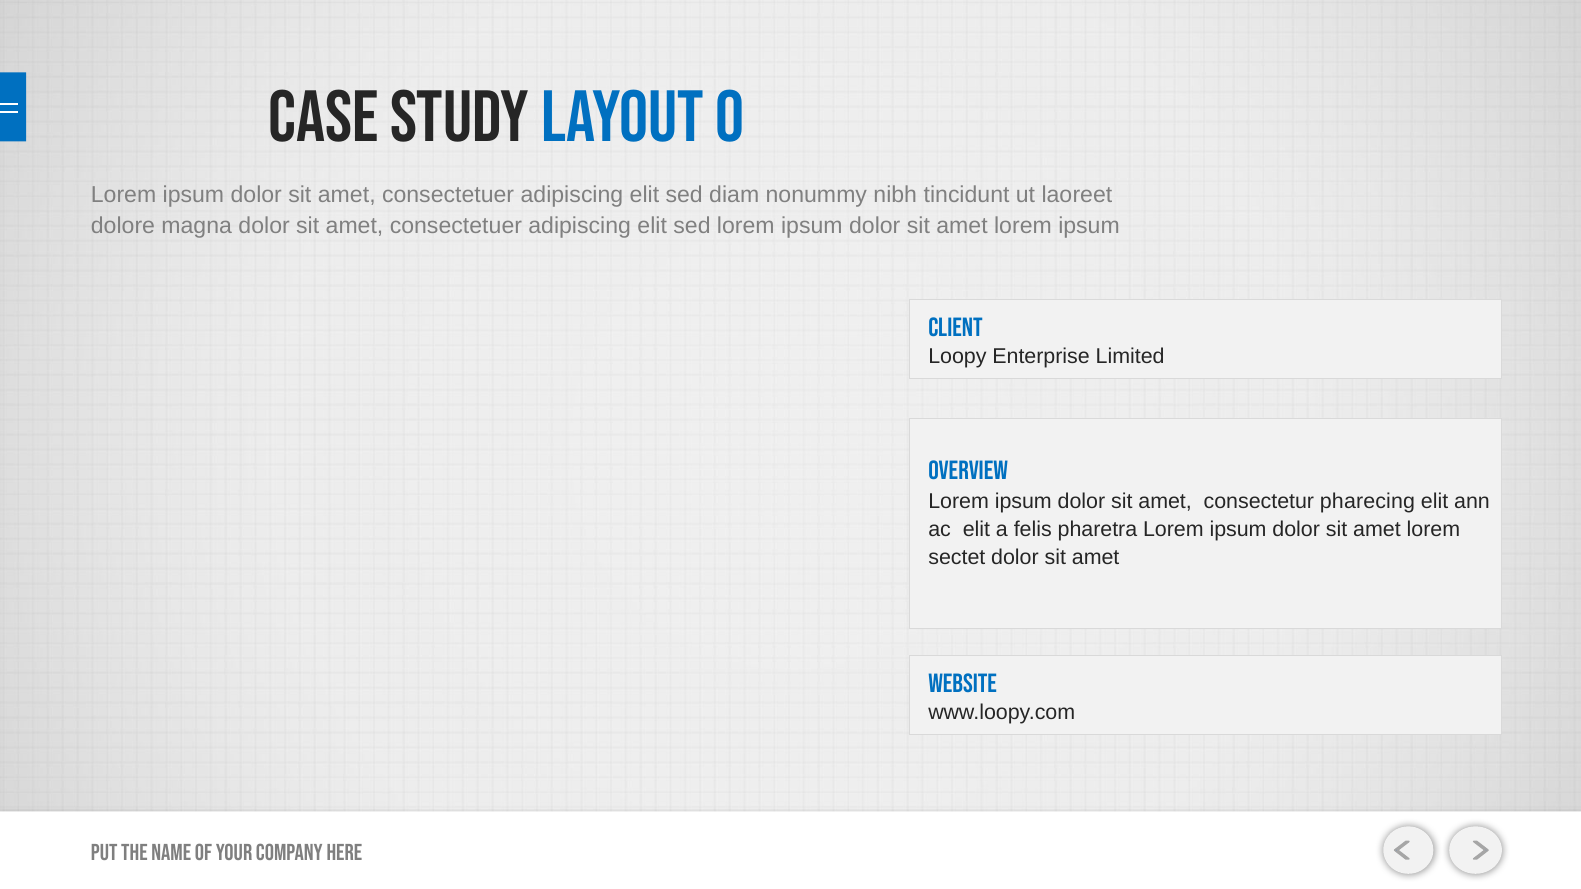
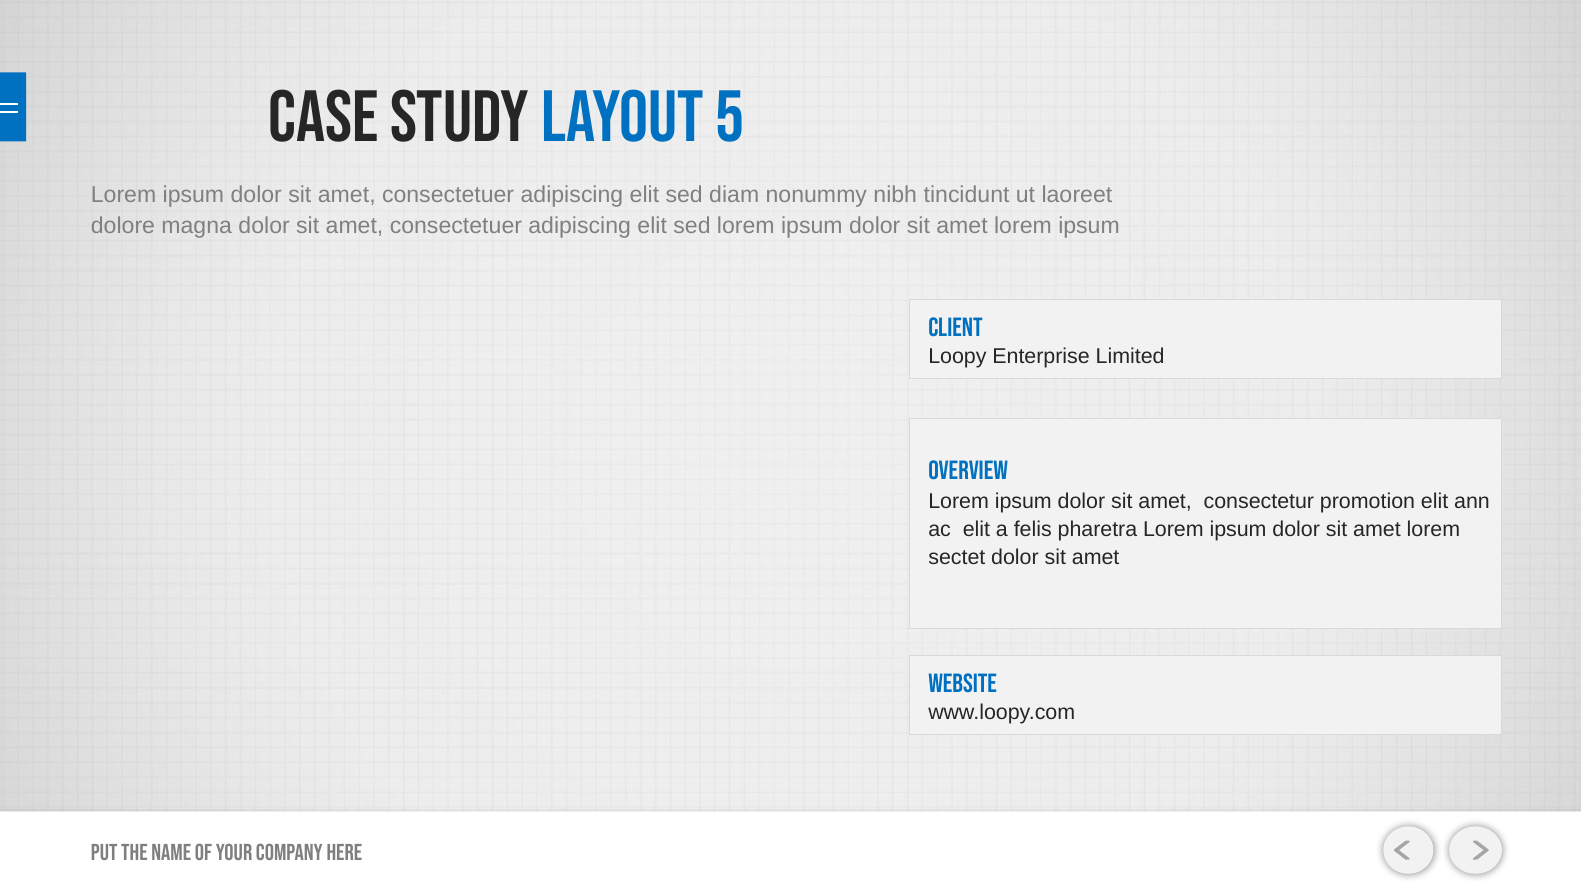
0: 0 -> 5
pharecing: pharecing -> promotion
